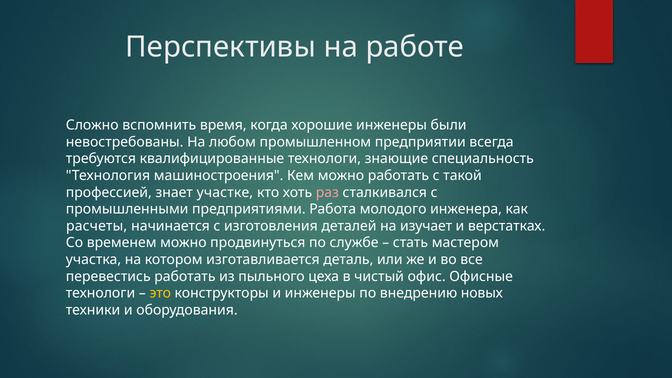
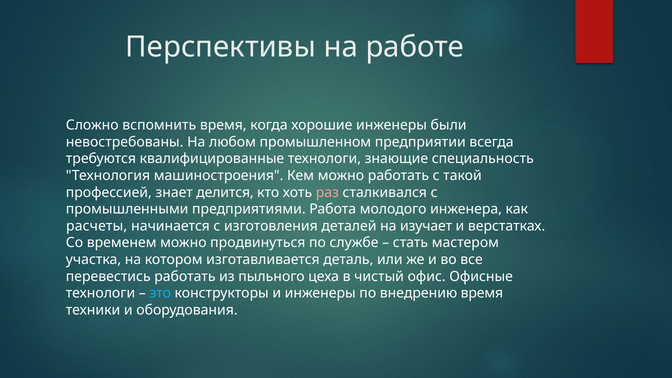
участке: участке -> делится
это colour: yellow -> light blue
внедрению новых: новых -> время
